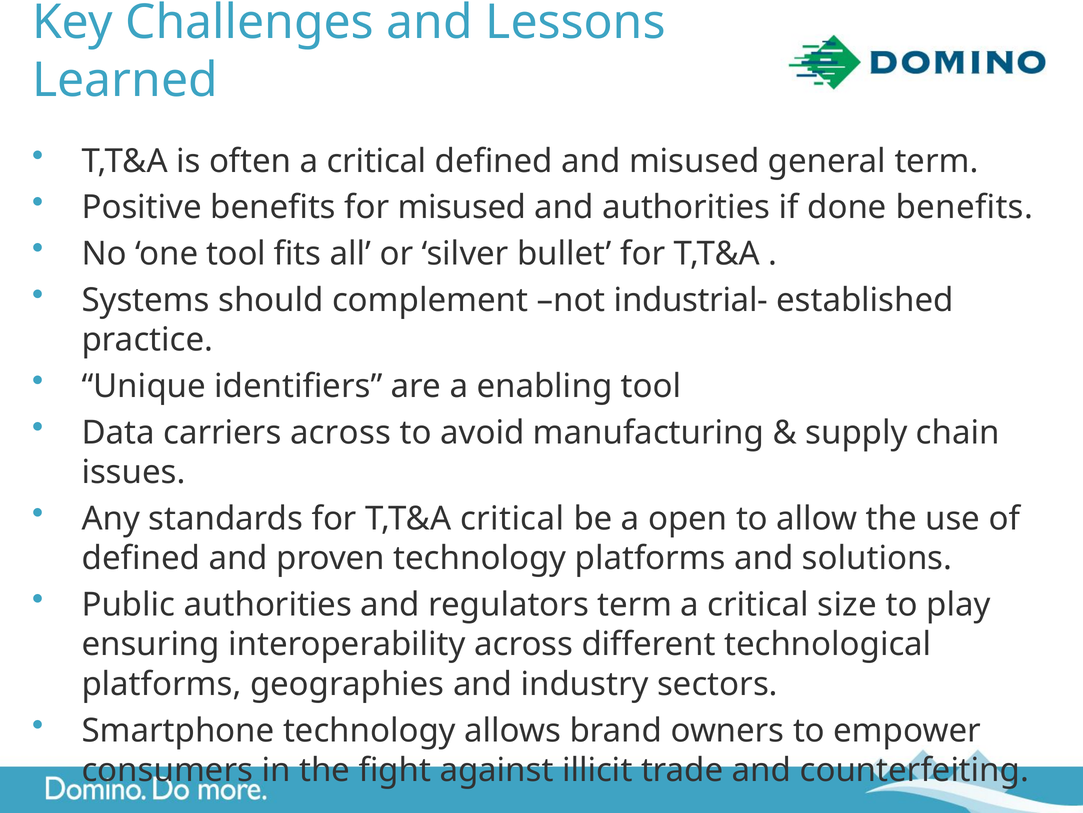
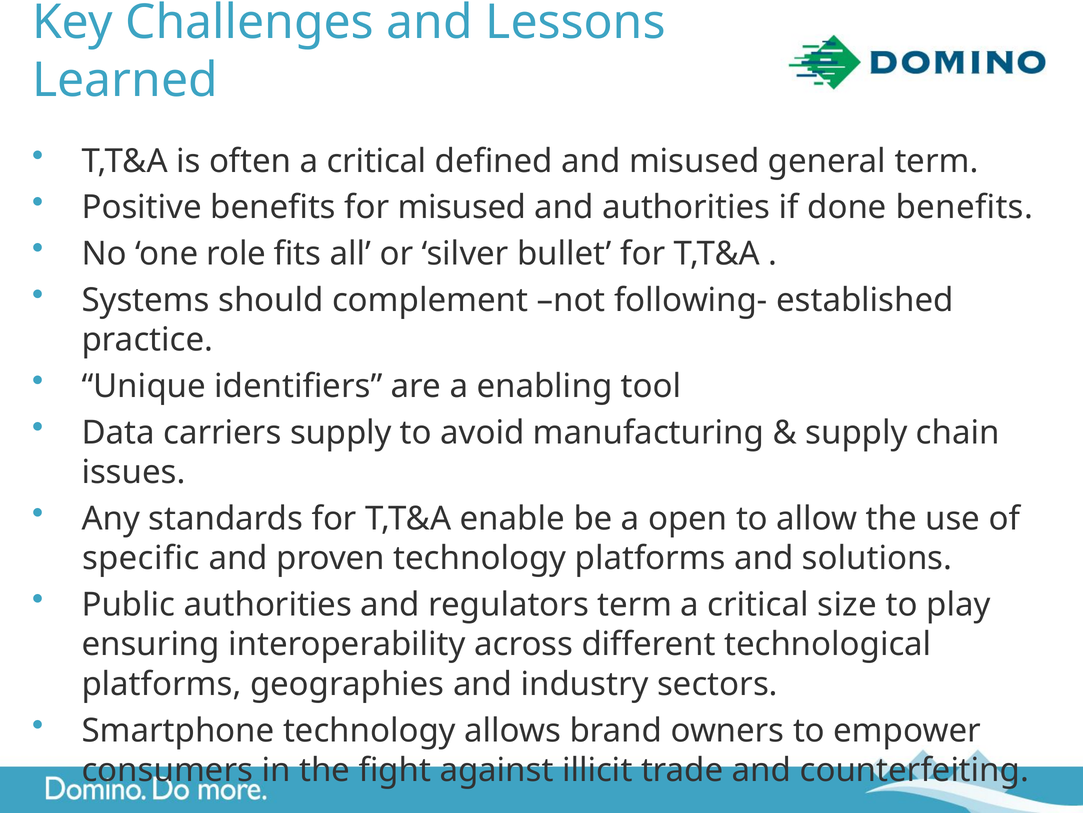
one tool: tool -> role
industrial-: industrial- -> following-
carriers across: across -> supply
T,T&A critical: critical -> enable
defined at (141, 558): defined -> specific
